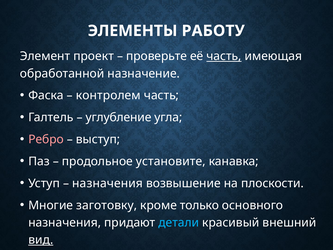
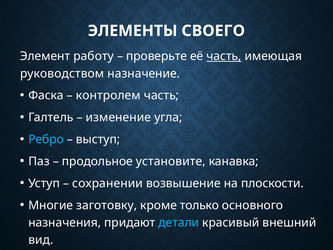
РАБОТУ: РАБОТУ -> СВОЕГО
проект: проект -> работу
обработанной: обработанной -> руководством
углубление: углубление -> изменение
Ребро colour: pink -> light blue
назначения at (108, 183): назначения -> сохранении
вид underline: present -> none
